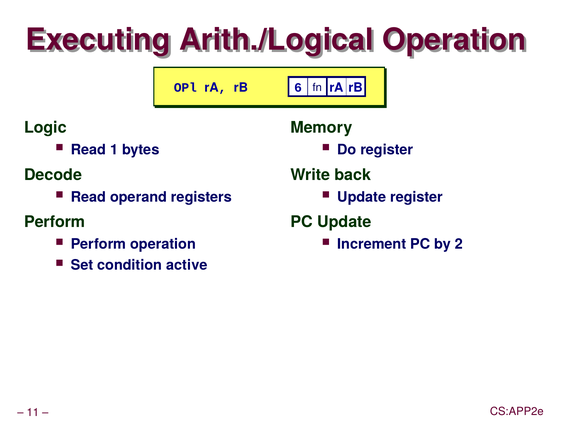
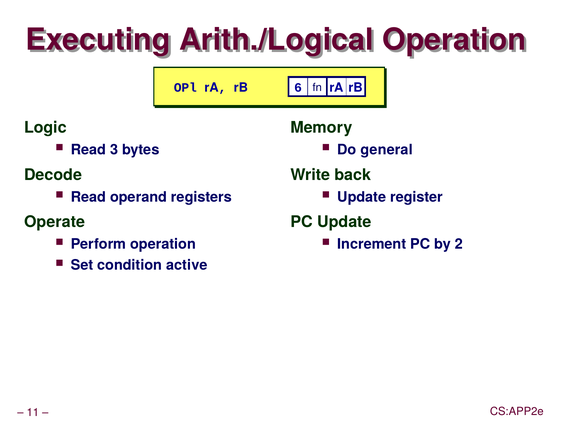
1: 1 -> 3
Do register: register -> general
Perform at (55, 222): Perform -> Operate
